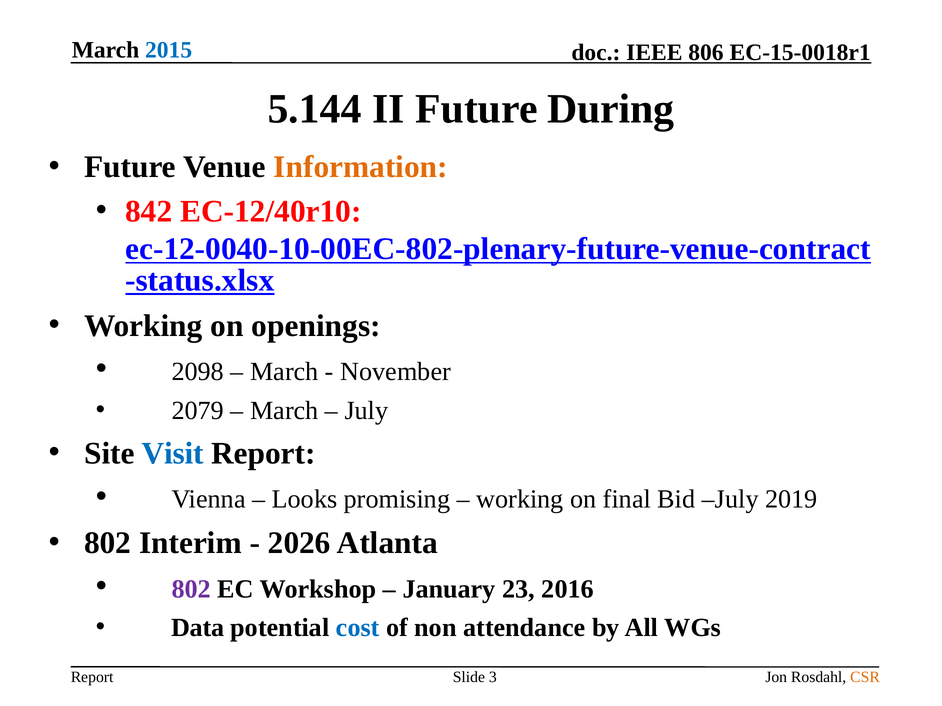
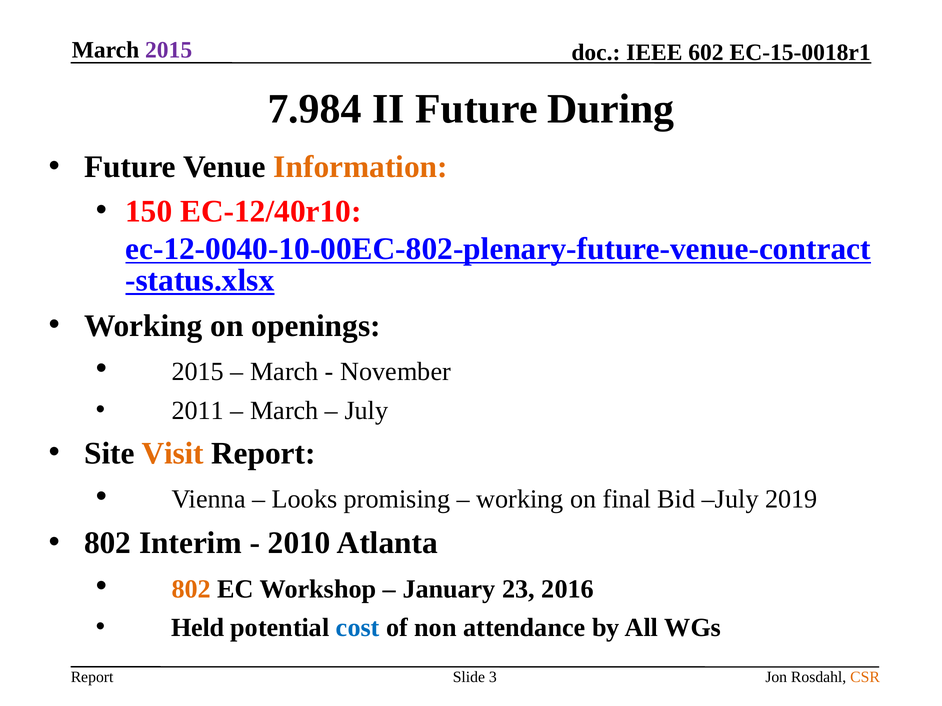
2015 at (169, 50) colour: blue -> purple
806: 806 -> 602
5.144: 5.144 -> 7.984
842: 842 -> 150
2098 at (198, 372): 2098 -> 2015
2079: 2079 -> 2011
Visit colour: blue -> orange
2026: 2026 -> 2010
802 at (191, 589) colour: purple -> orange
Data: Data -> Held
